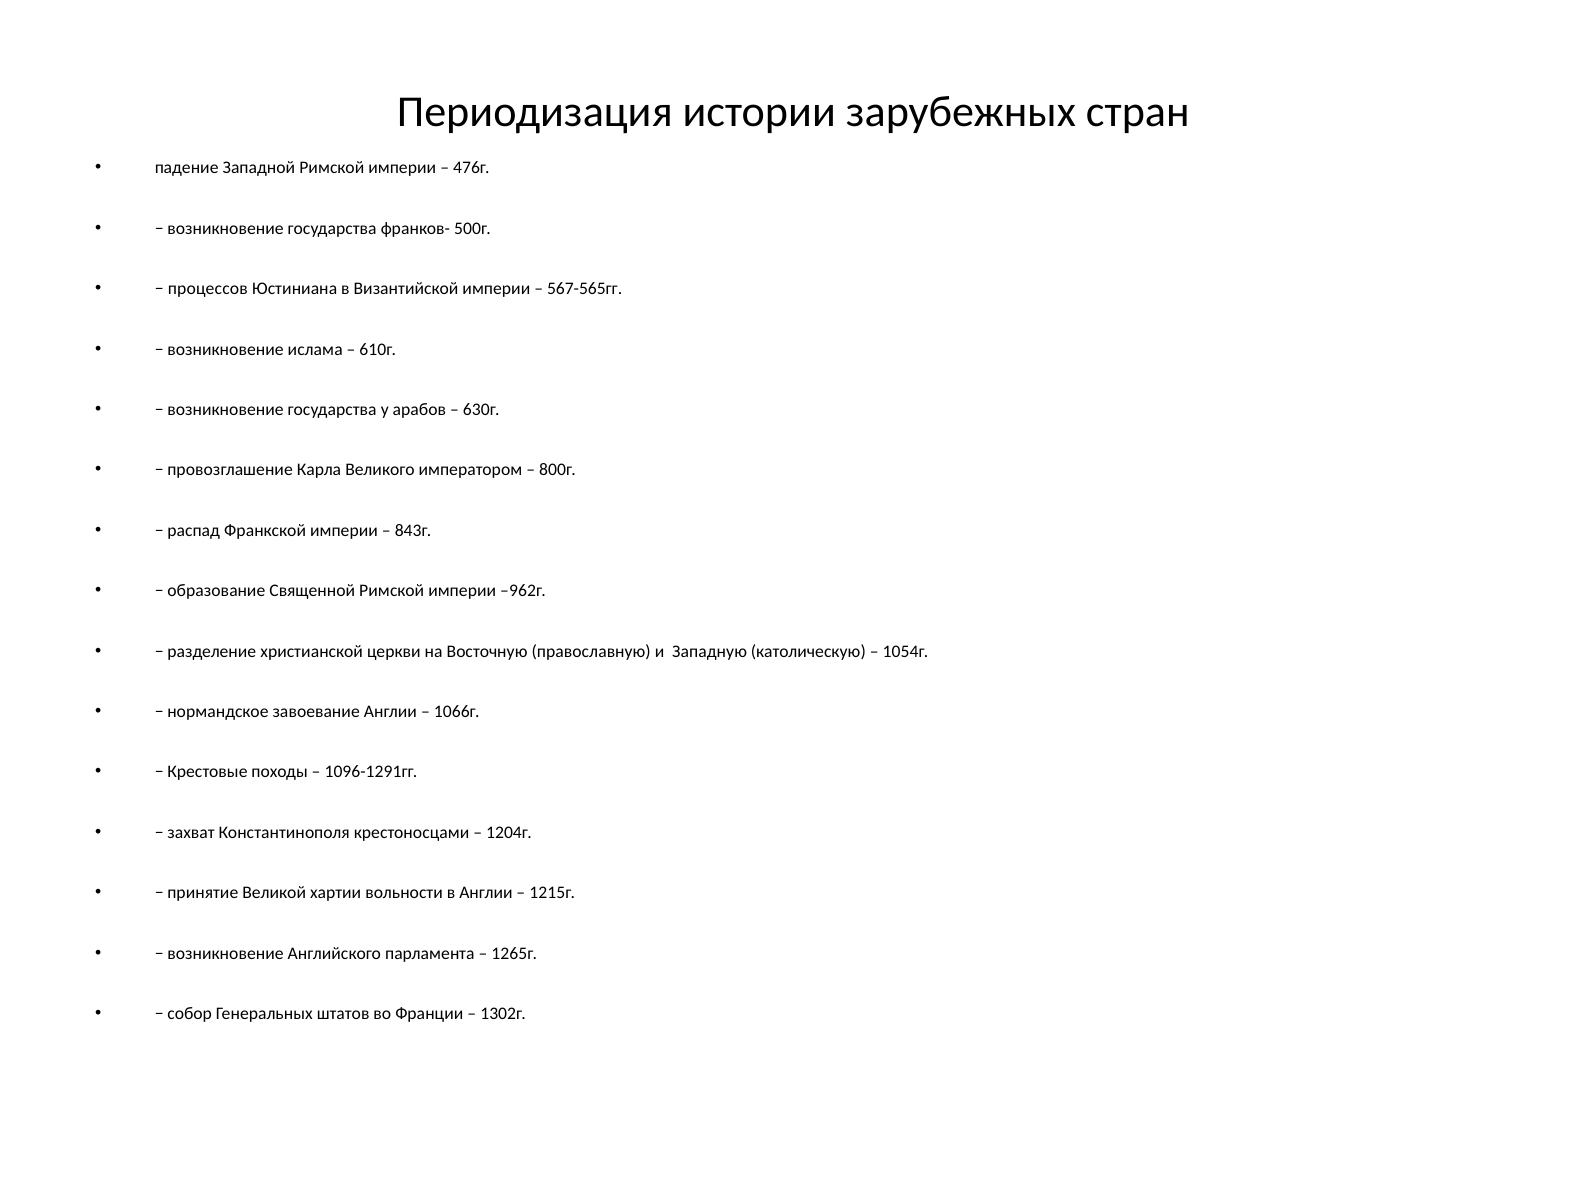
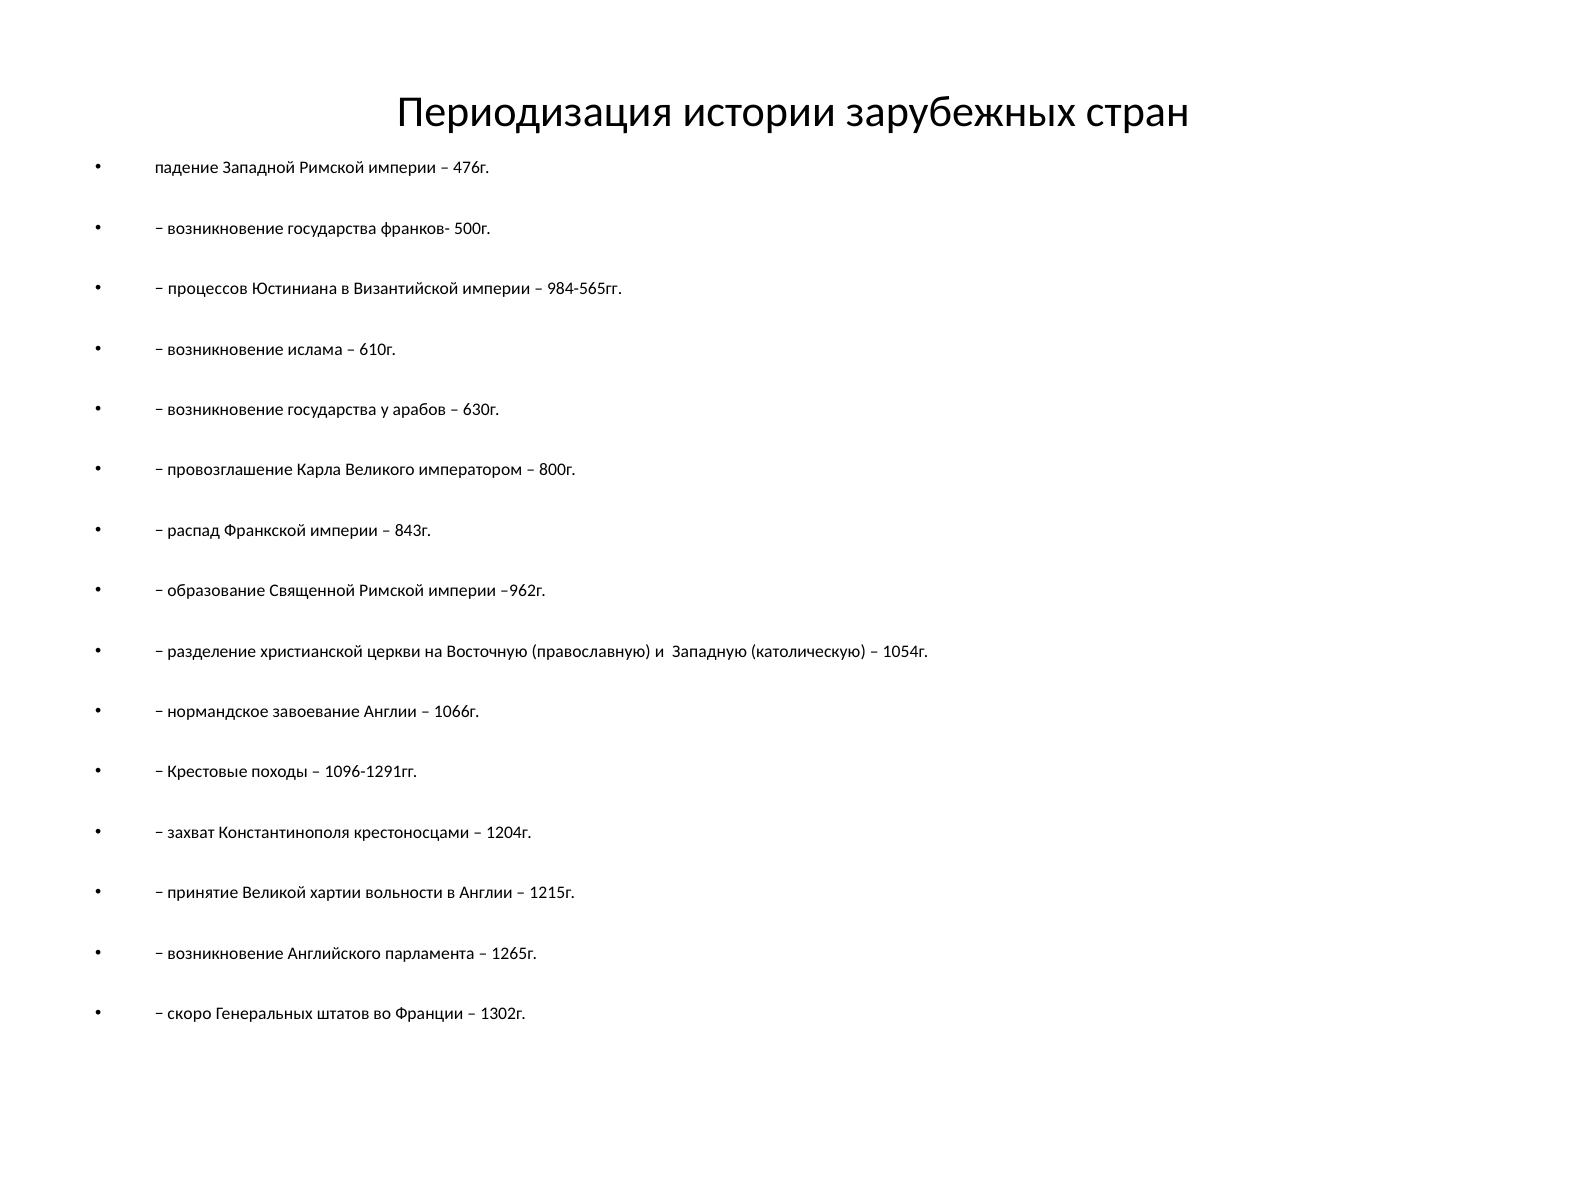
567-565гг: 567-565гг -> 984-565гг
собор: собор -> скоро
